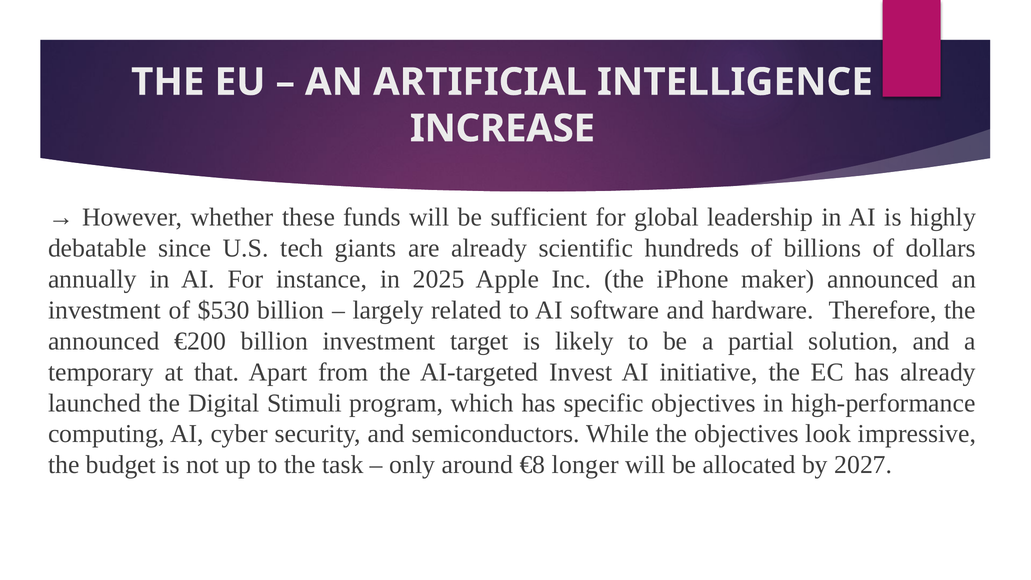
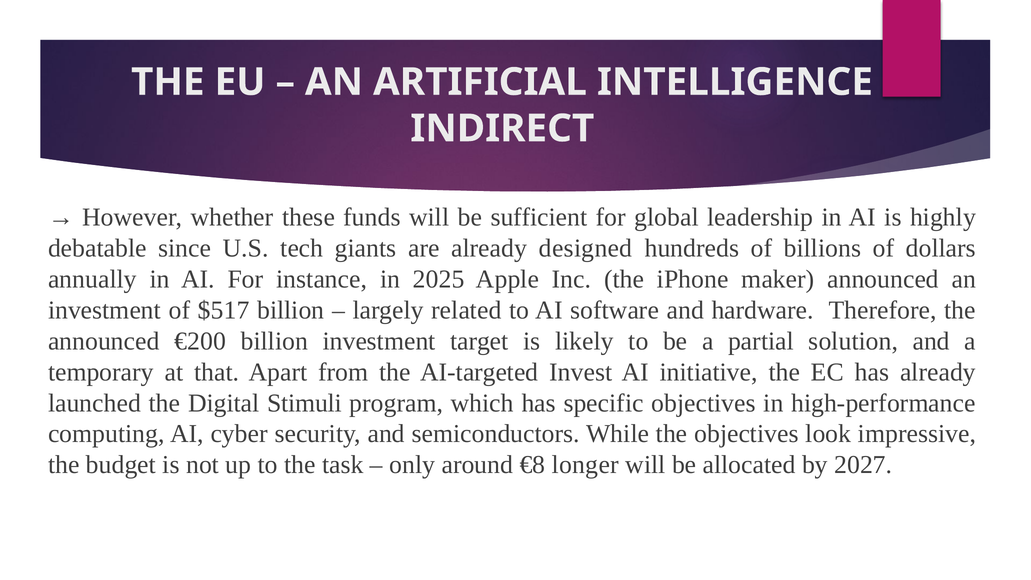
INCREASE: INCREASE -> INDIRECT
scientific: scientific -> designed
$530: $530 -> $517
